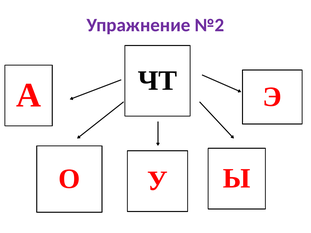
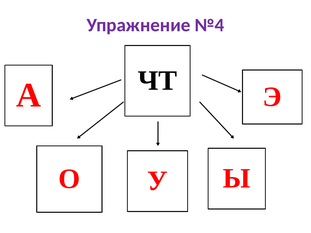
№2: №2 -> №4
